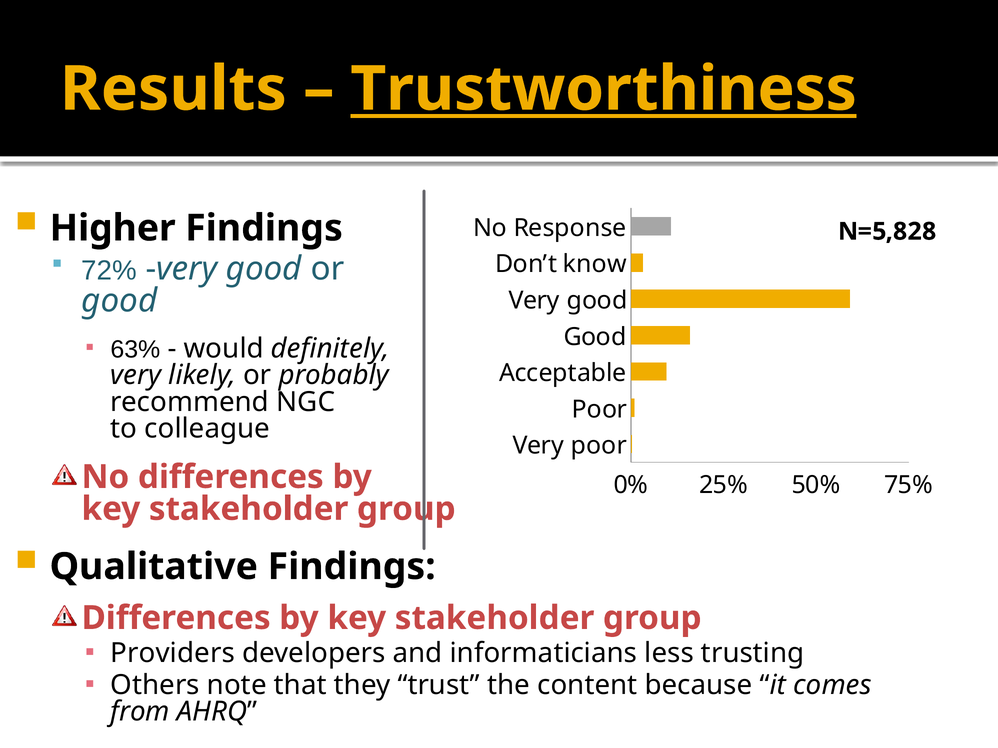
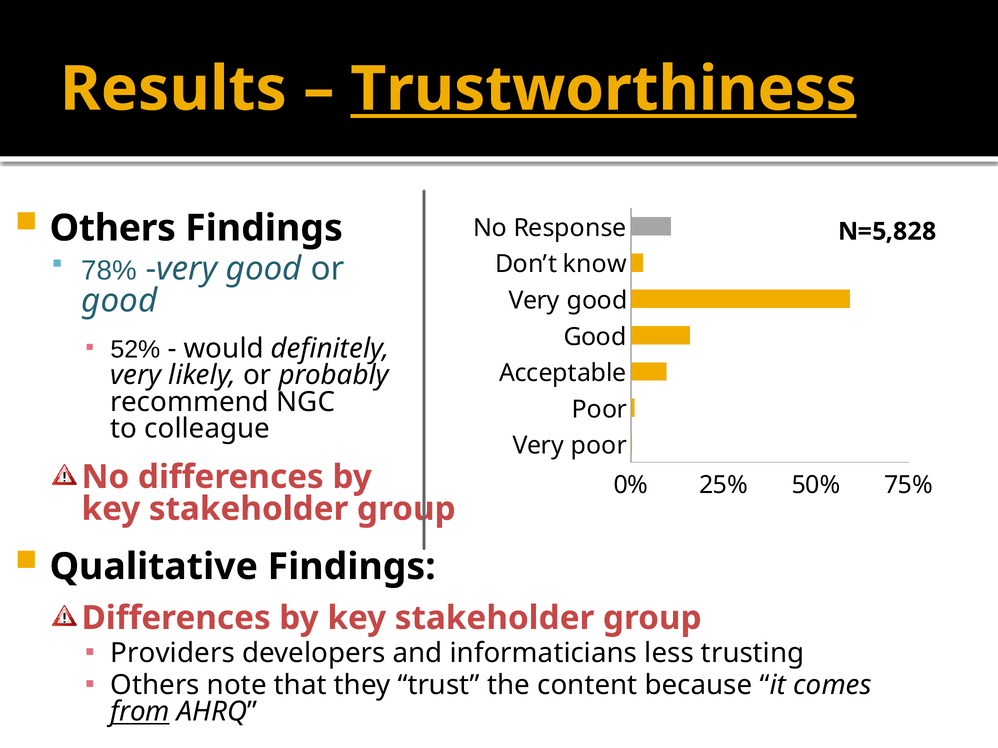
Higher at (113, 228): Higher -> Others
72%: 72% -> 78%
63%: 63% -> 52%
from underline: none -> present
